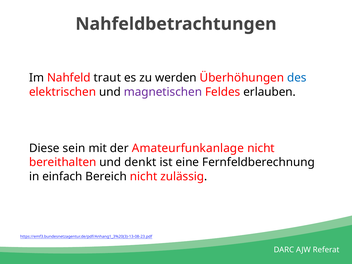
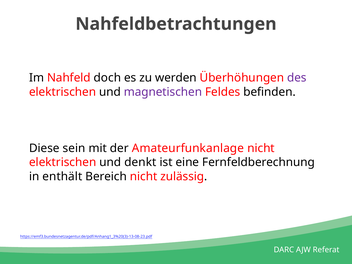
traut: traut -> doch
des colour: blue -> purple
erlauben: erlauben -> befinden
bereithalten at (63, 162): bereithalten -> elektrischen
einfach: einfach -> enthält
